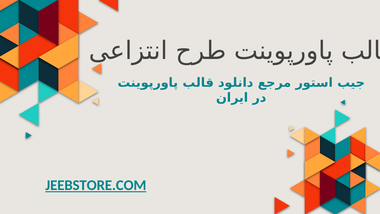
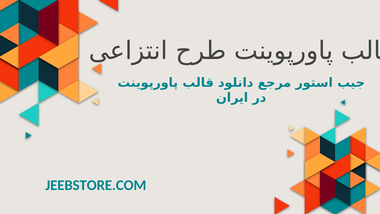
JEEBSTORE.COM underline: present -> none
